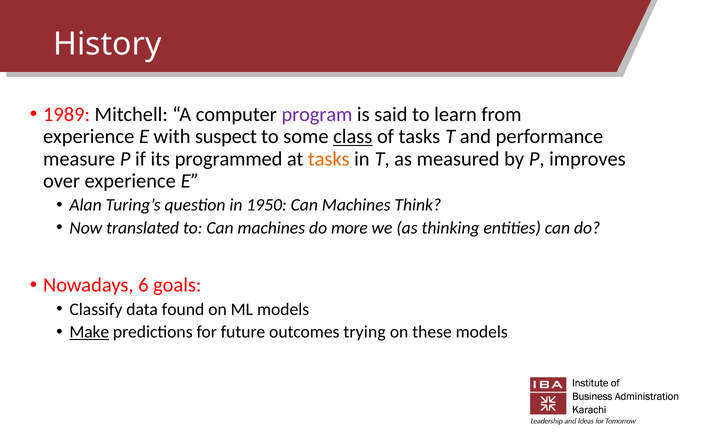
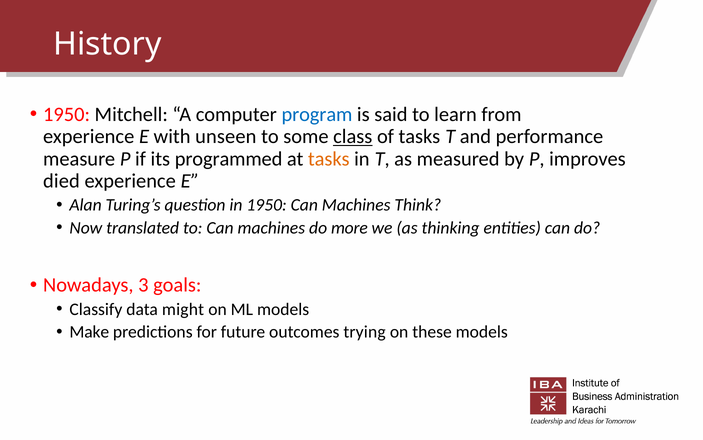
1989 at (67, 115): 1989 -> 1950
program colour: purple -> blue
suspect: suspect -> unseen
over: over -> died
6: 6 -> 3
found: found -> might
Make underline: present -> none
